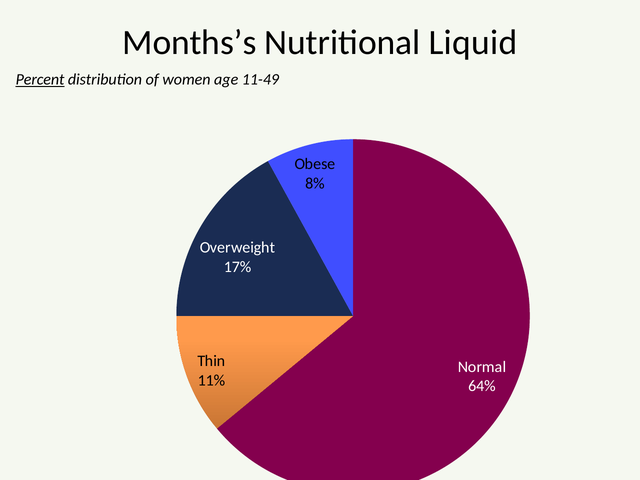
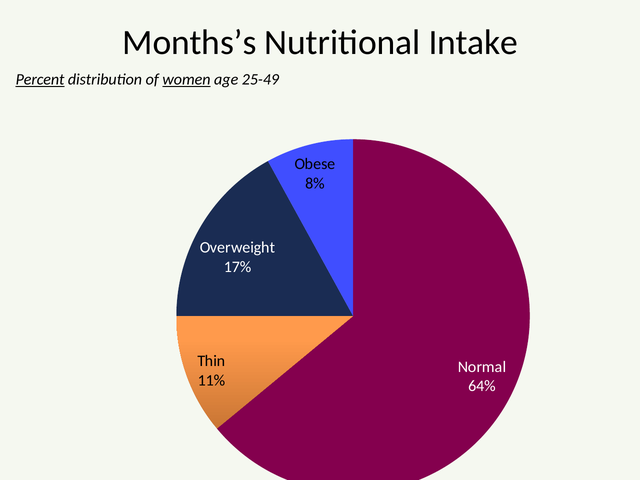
Liquid: Liquid -> Intake
women underline: none -> present
11-49: 11-49 -> 25-49
